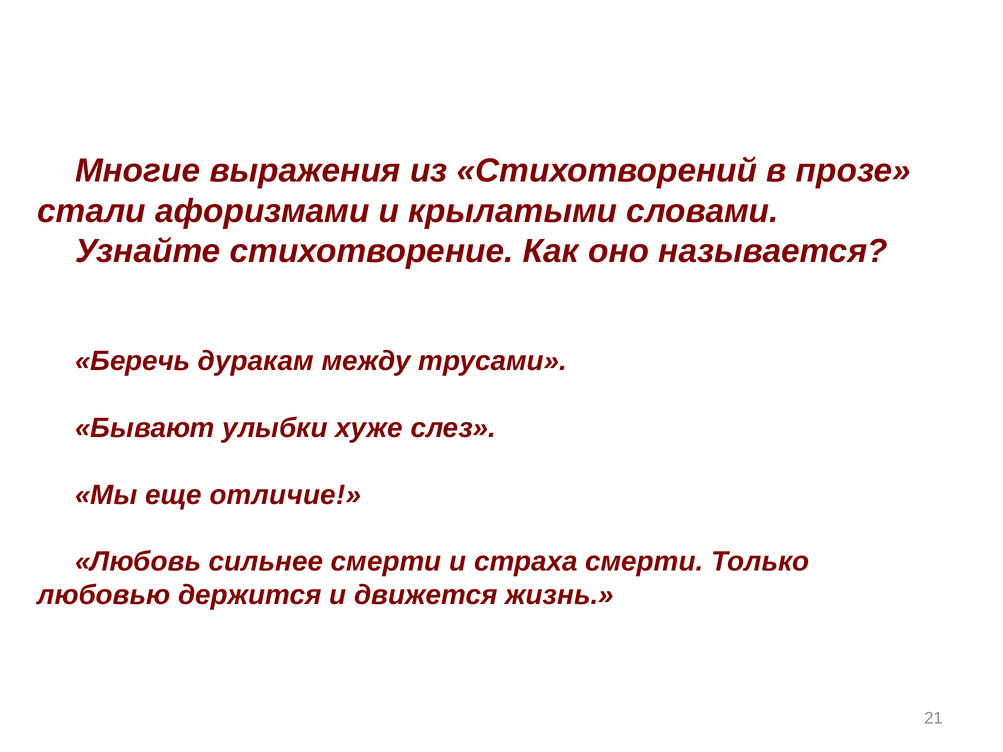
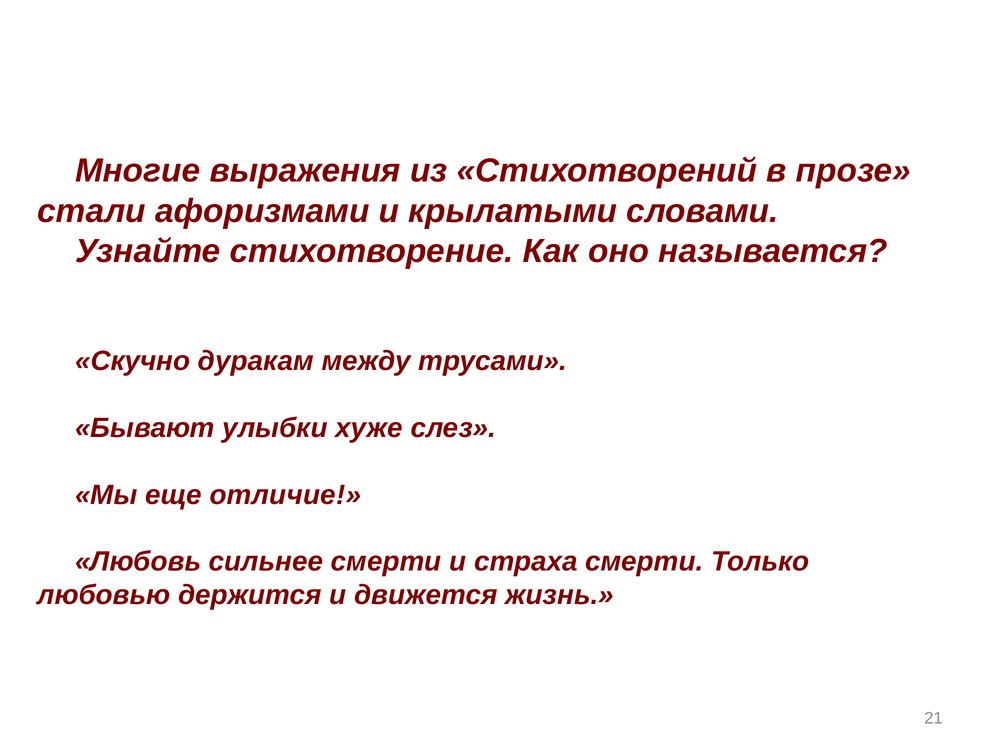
Беречь: Беречь -> Скучно
